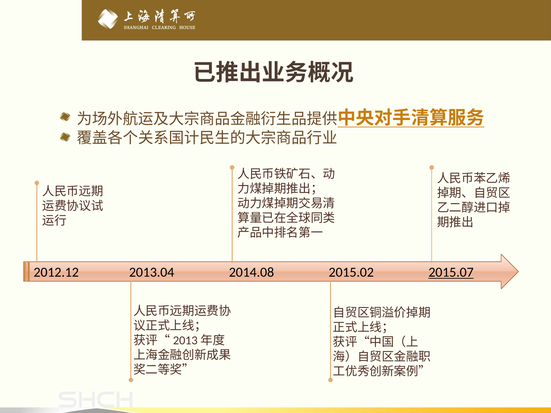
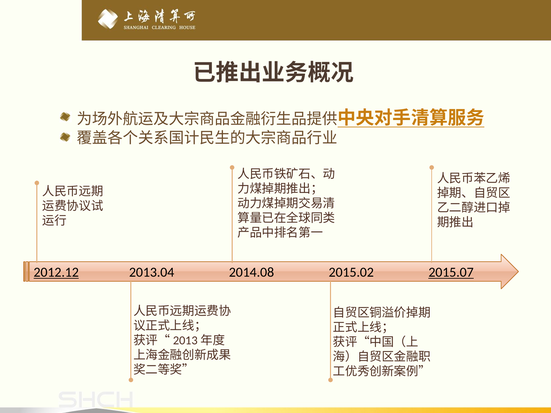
2012.12 underline: none -> present
